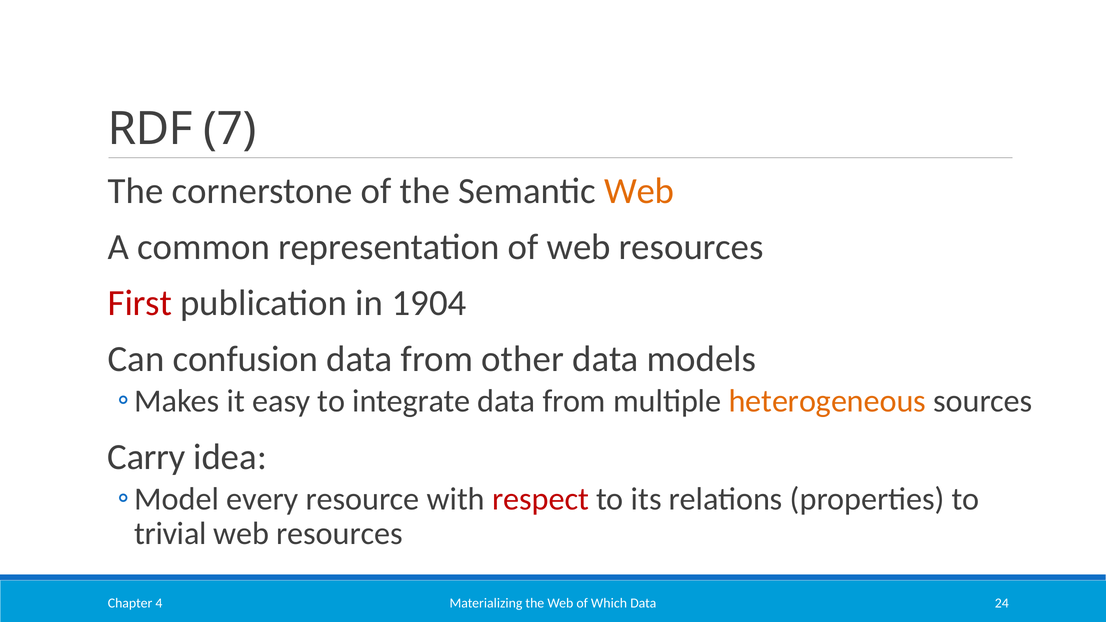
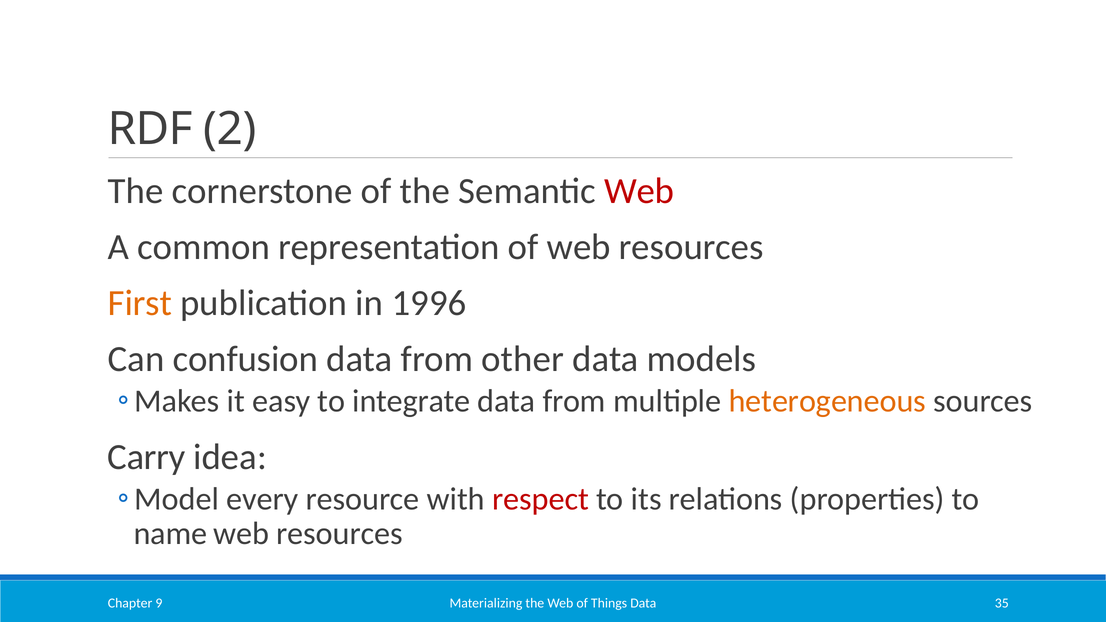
7: 7 -> 2
Web at (639, 191) colour: orange -> red
First colour: red -> orange
1904: 1904 -> 1996
trivial: trivial -> name
Which: Which -> Things
24: 24 -> 35
4: 4 -> 9
